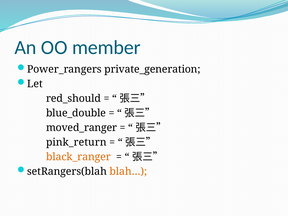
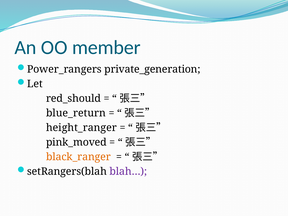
blue_double: blue_double -> blue_return
moved_ranger: moved_ranger -> height_ranger
pink_return: pink_return -> pink_moved
blah… colour: orange -> purple
